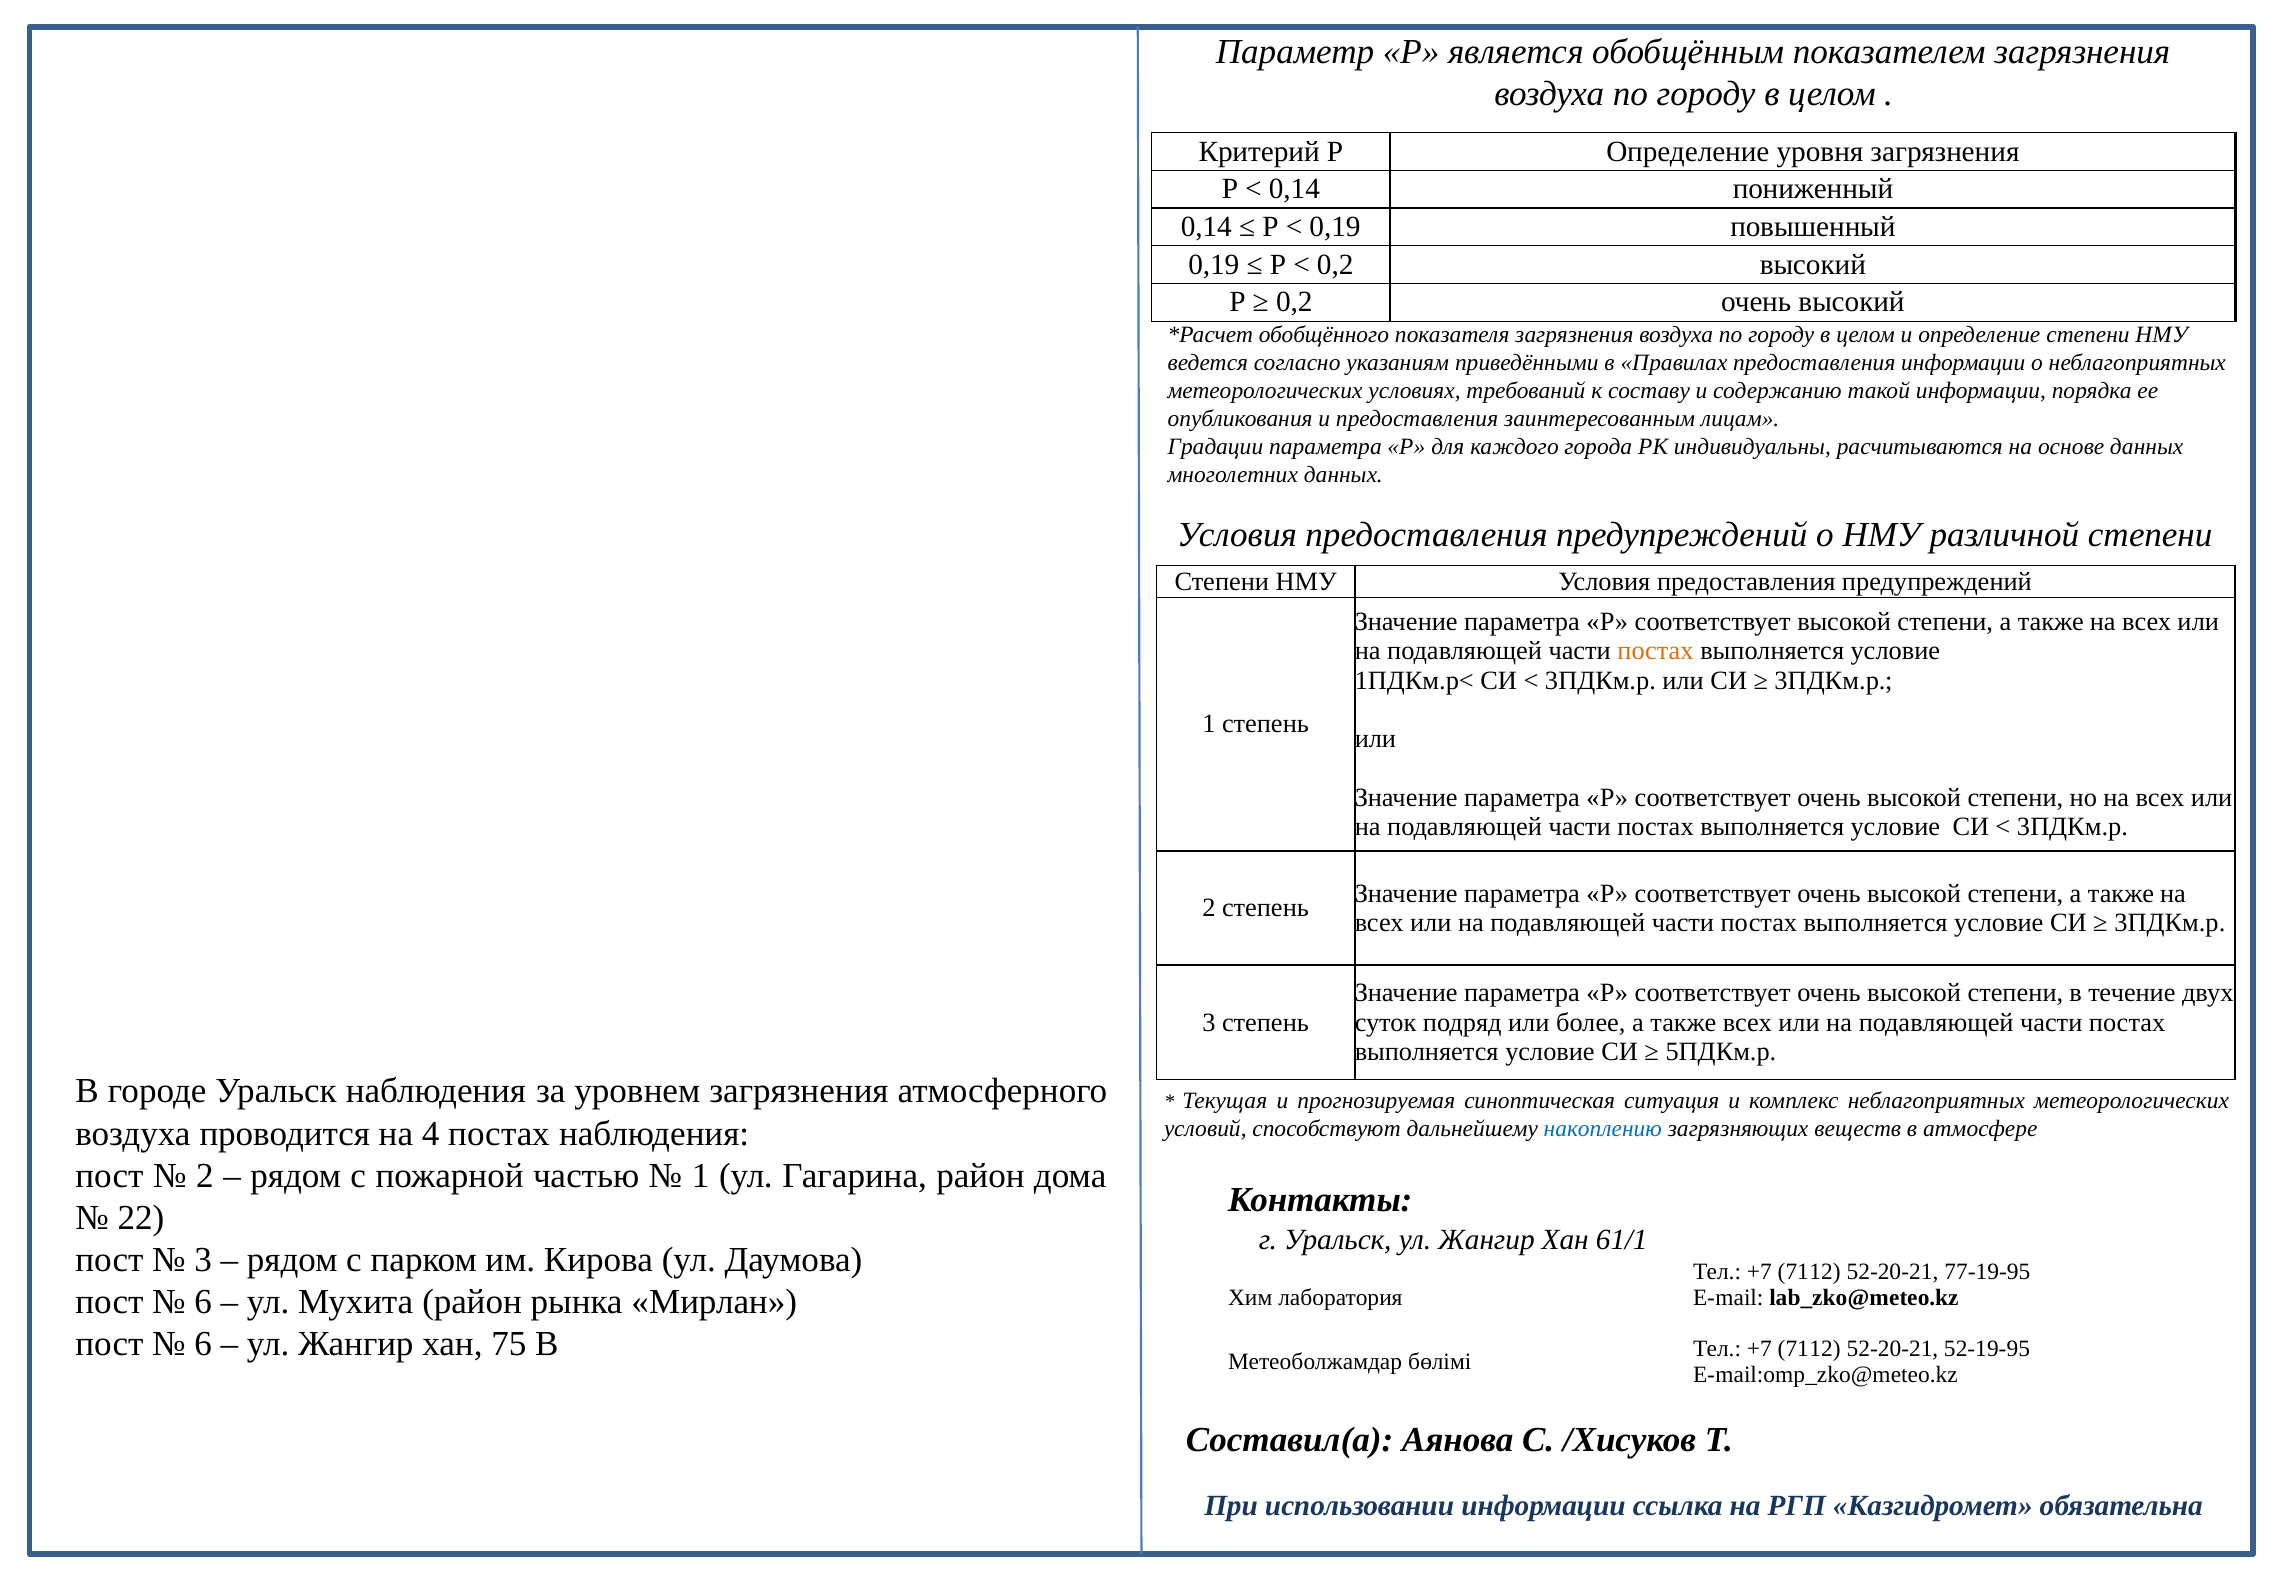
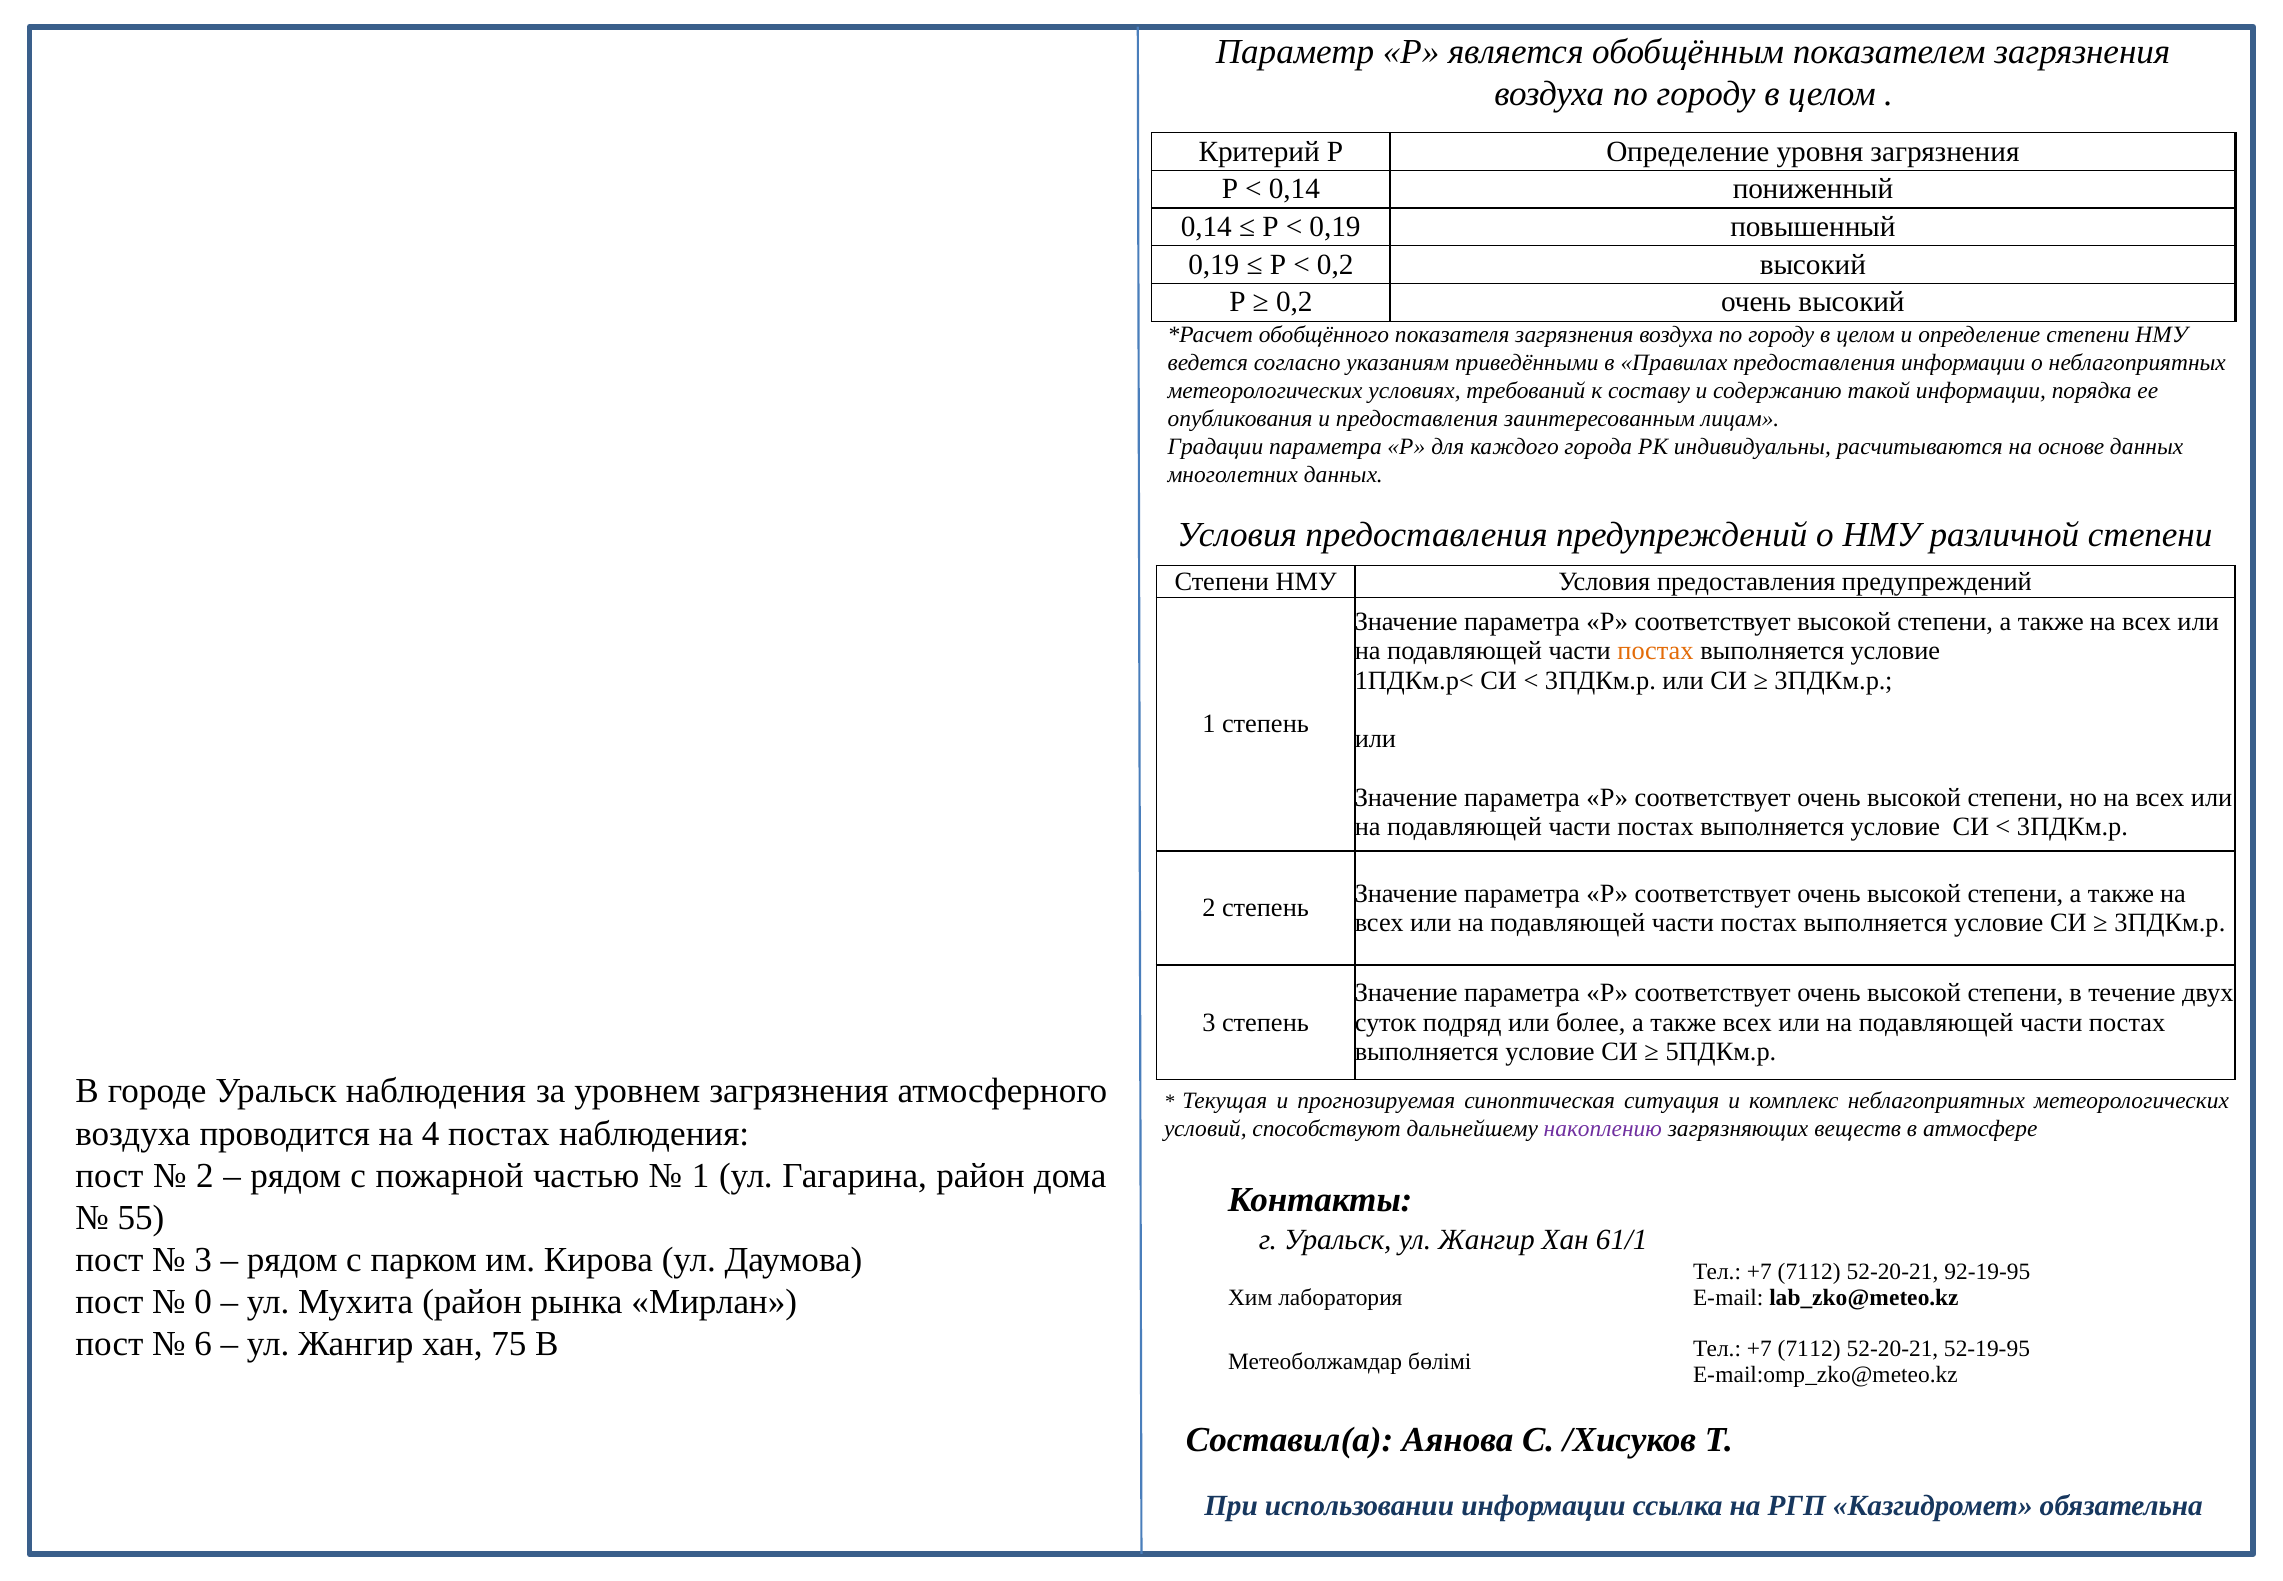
накоплению colour: blue -> purple
22: 22 -> 55
77-19-95: 77-19-95 -> 92-19-95
6 at (203, 1302): 6 -> 0
